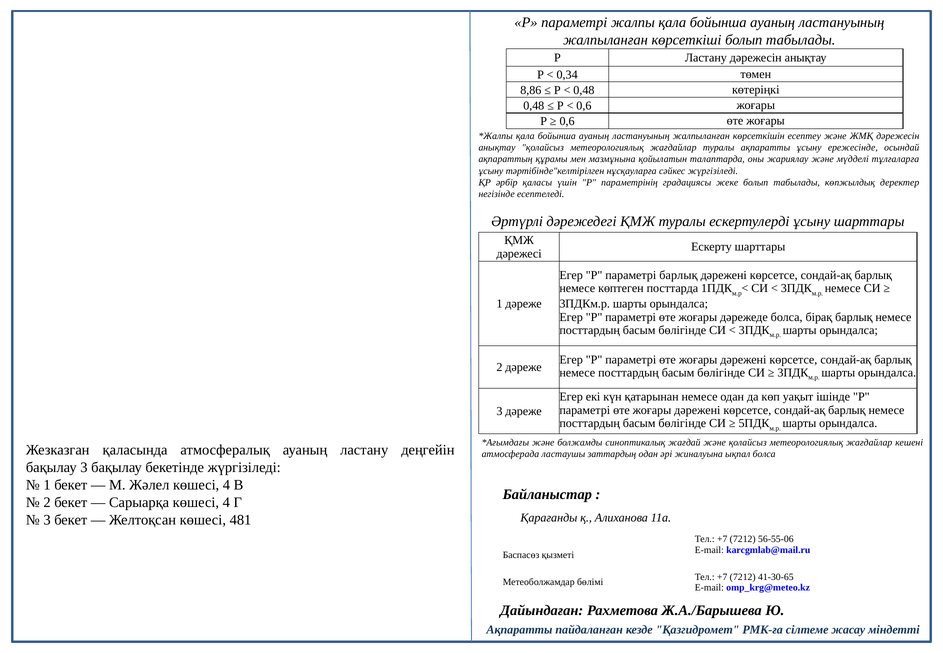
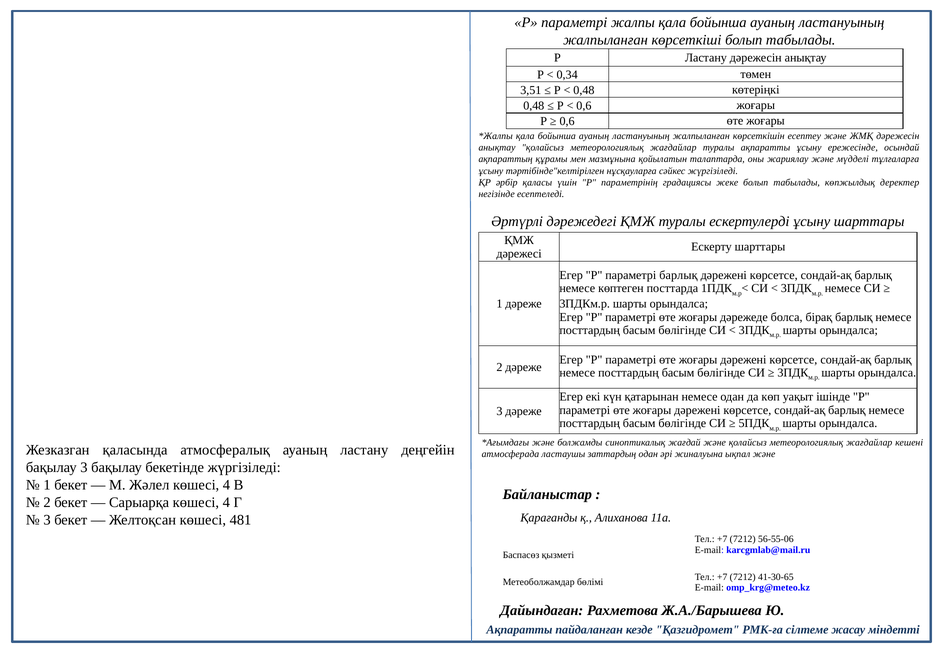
8,86: 8,86 -> 3,51
ықпал болса: болса -> және
